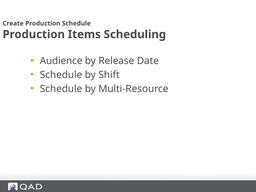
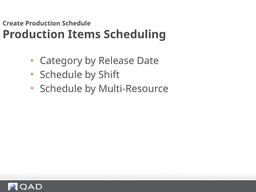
Audience: Audience -> Category
